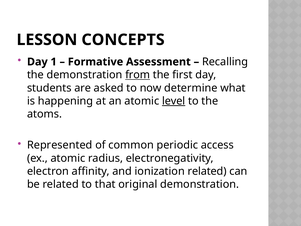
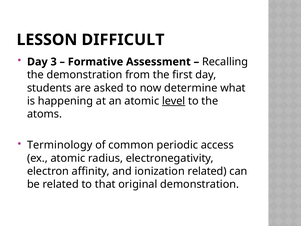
CONCEPTS: CONCEPTS -> DIFFICULT
1: 1 -> 3
from underline: present -> none
Represented: Represented -> Terminology
